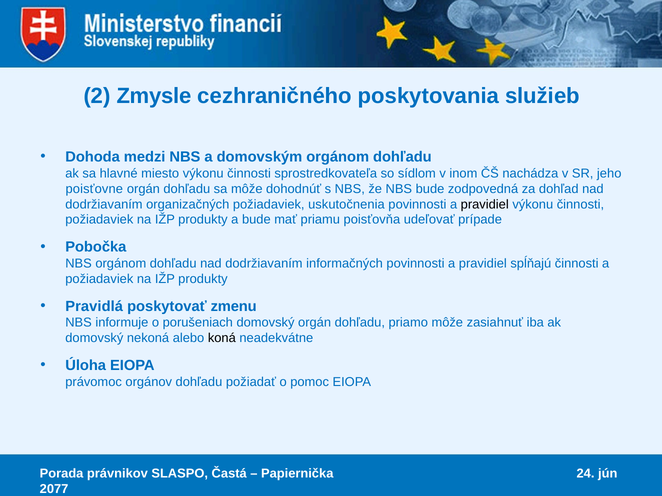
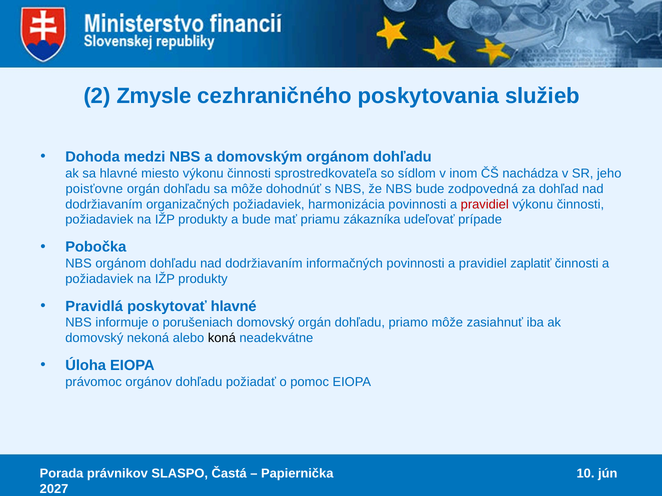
uskutočnenia: uskutočnenia -> harmonizácia
pravidiel at (485, 204) colour: black -> red
poisťovňa: poisťovňa -> zákazníka
spĺňajú: spĺňajú -> zaplatiť
poskytovať zmenu: zmenu -> hlavné
24: 24 -> 10
2077: 2077 -> 2027
